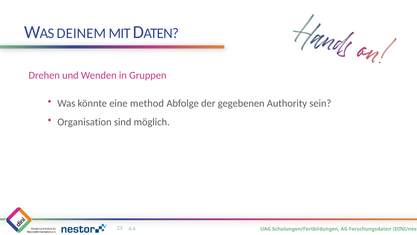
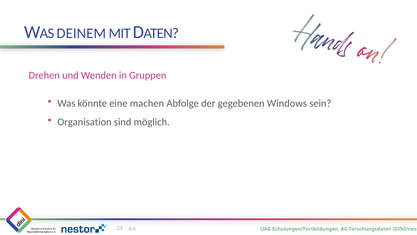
method: method -> machen
Authority: Authority -> Windows
